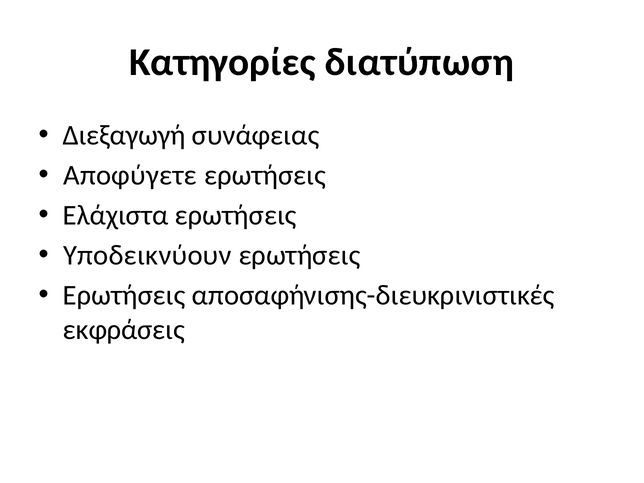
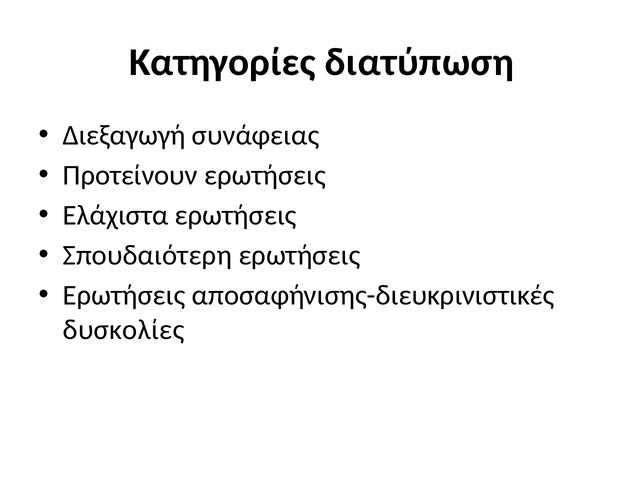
Αποφύγετε: Αποφύγετε -> Προτείνουν
Υποδεικνύουν: Υποδεικνύουν -> Σπουδαιότερη
εκφράσεις: εκφράσεις -> δυσκολίες
